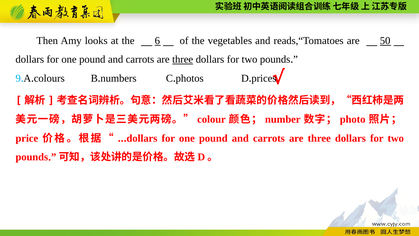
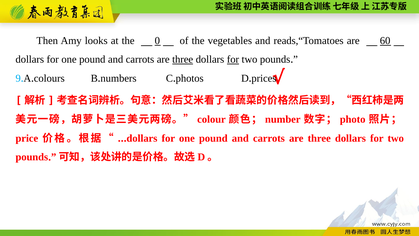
6: 6 -> 0
50: 50 -> 60
for at (233, 59) underline: none -> present
